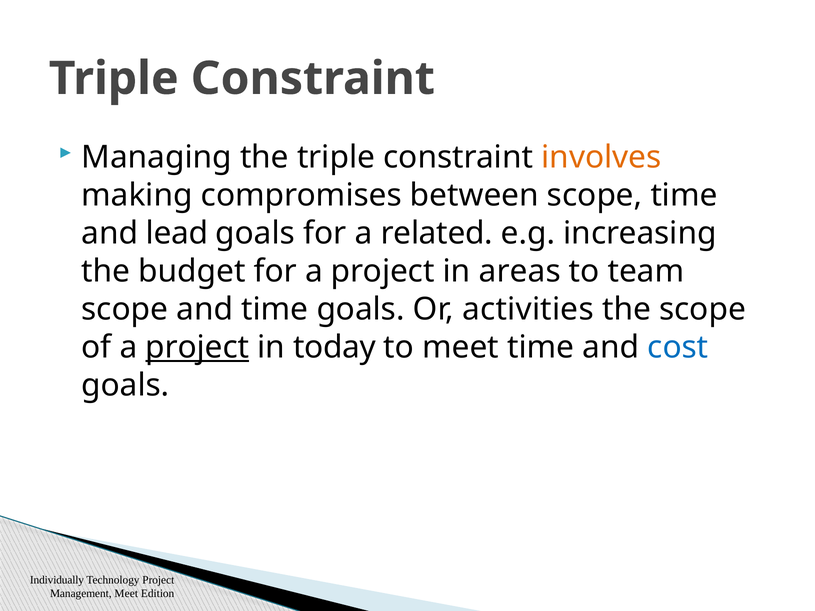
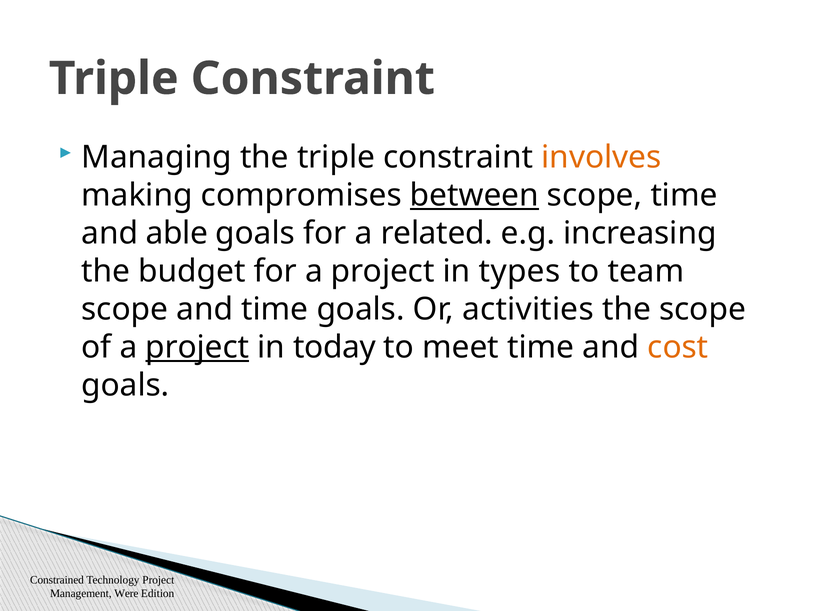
between underline: none -> present
lead: lead -> able
areas: areas -> types
cost colour: blue -> orange
Individually: Individually -> Constrained
Management Meet: Meet -> Were
